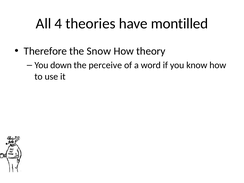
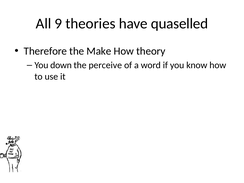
4: 4 -> 9
montilled: montilled -> quaselled
Snow: Snow -> Make
